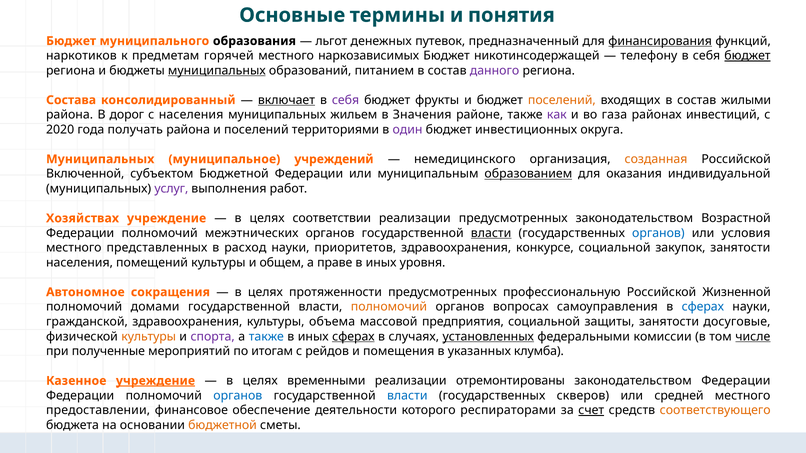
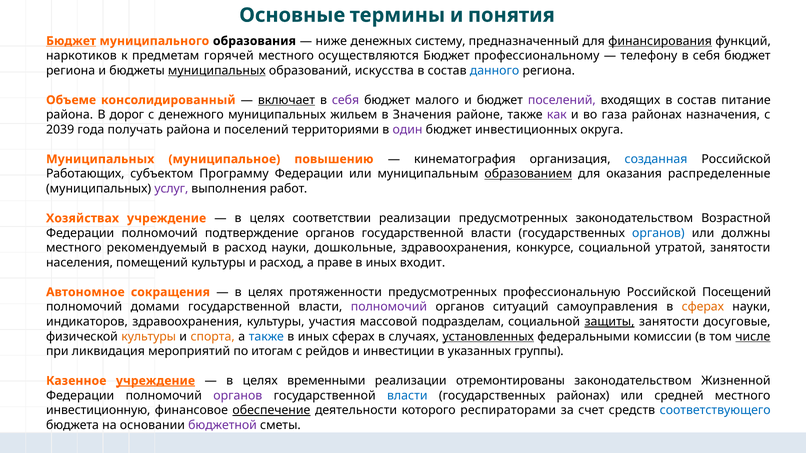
Бюджет at (71, 41) underline: none -> present
льгот: льгот -> ниже
путевок: путевок -> систему
наркозависимых: наркозависимых -> осуществляются
никотинсодержащей: никотинсодержащей -> профессиональному
бюджет at (747, 56) underline: present -> none
питанием: питанием -> искусства
данного colour: purple -> blue
Состава: Состава -> Объеме
фрукты: фрукты -> малого
поселений at (562, 100) colour: orange -> purple
жилыми: жилыми -> питание
с населения: населения -> денежного
инвестиций: инвестиций -> назначения
2020: 2020 -> 2039
учреждений: учреждений -> повышению
немедицинского: немедицинского -> кинематография
созданная colour: orange -> blue
Включенной: Включенной -> Работающих
субъектом Бюджетной: Бюджетной -> Программу
индивидуальной: индивидуальной -> распределенные
межэтнических: межэтнических -> подтверждение
власти at (491, 233) underline: present -> none
условия: условия -> должны
представленных: представленных -> рекомендуемый
приоритетов: приоритетов -> дошкольные
закупок: закупок -> утратой
и общем: общем -> расход
уровня: уровня -> входит
Жизненной: Жизненной -> Посещений
полномочий at (389, 307) colour: orange -> purple
вопросах: вопросах -> ситуаций
сферах at (703, 307) colour: blue -> orange
гражданской: гражданской -> индикаторов
объема: объема -> участия
предприятия: предприятия -> подразделам
защиты underline: none -> present
спорта colour: purple -> orange
сферах at (353, 337) underline: present -> none
полученные: полученные -> ликвидация
помещения: помещения -> инвестиции
клумба: клумба -> группы
законодательством Федерации: Федерации -> Жизненной
органов at (238, 396) colour: blue -> purple
государственных скверов: скверов -> районах
предоставлении: предоставлении -> инвестиционную
обеспечение underline: none -> present
счет underline: present -> none
соответствующего colour: orange -> blue
бюджетной at (223, 425) colour: orange -> purple
